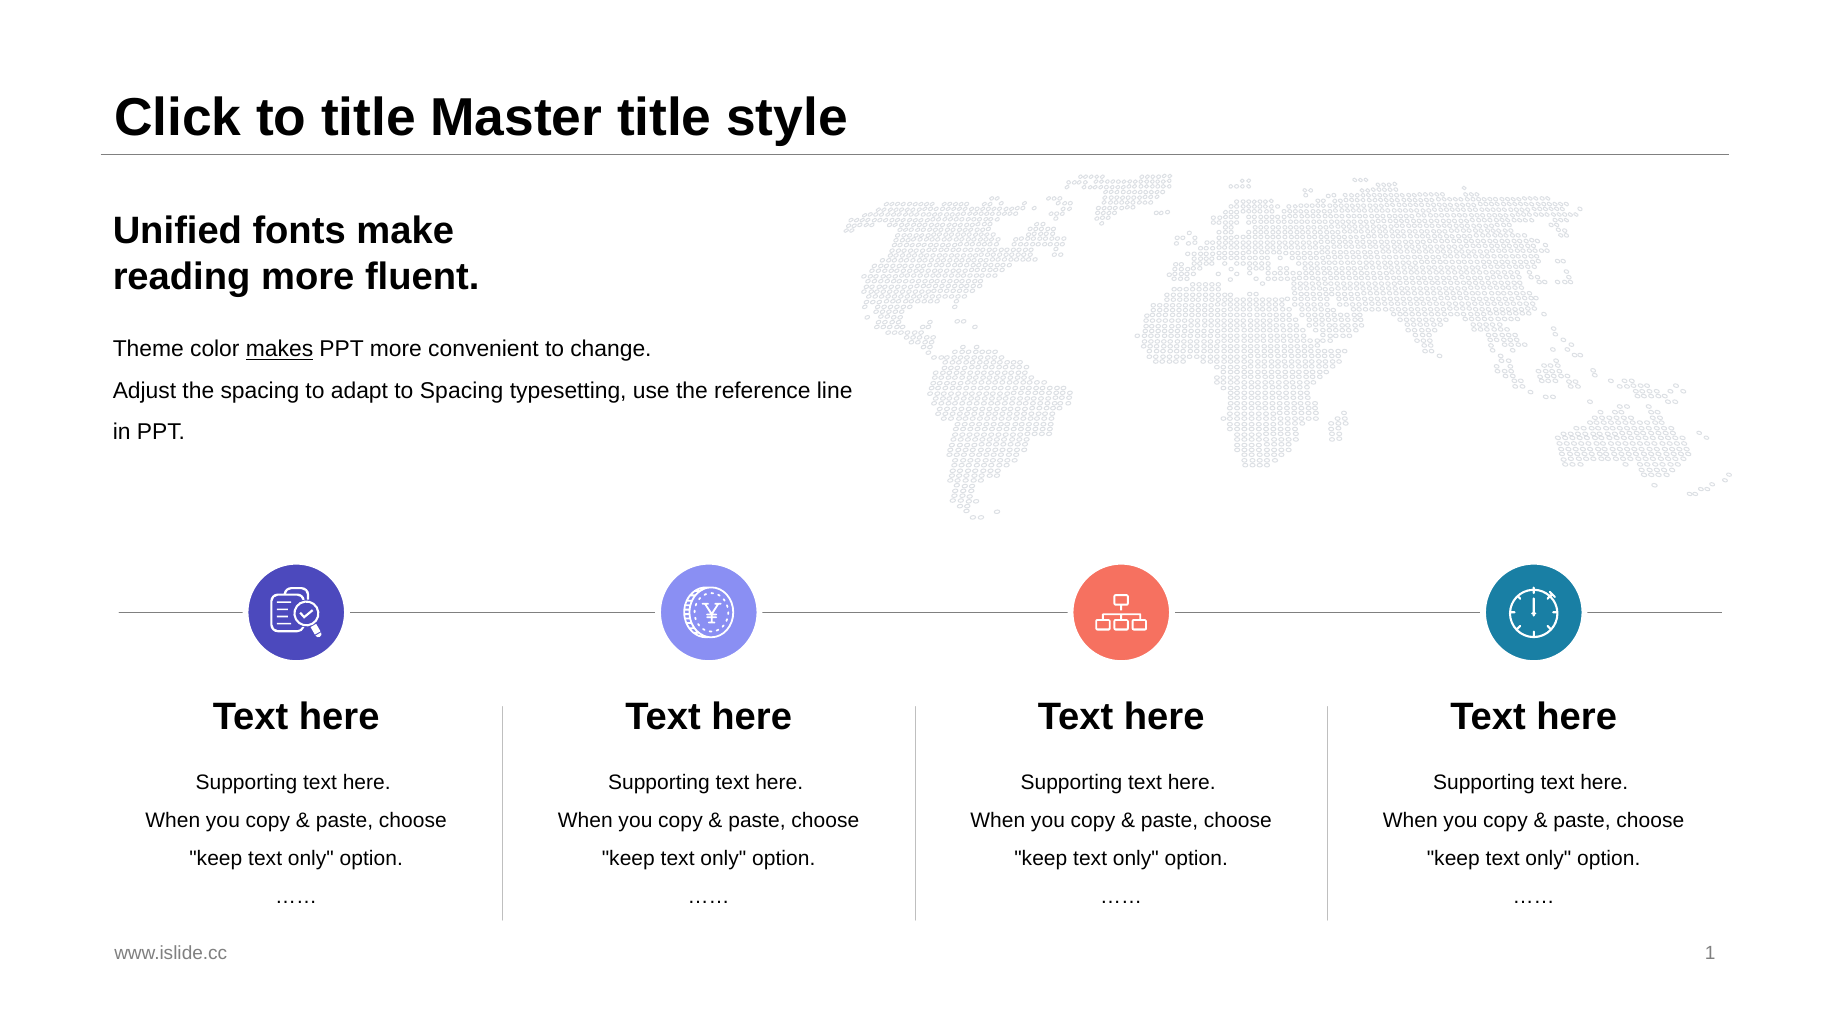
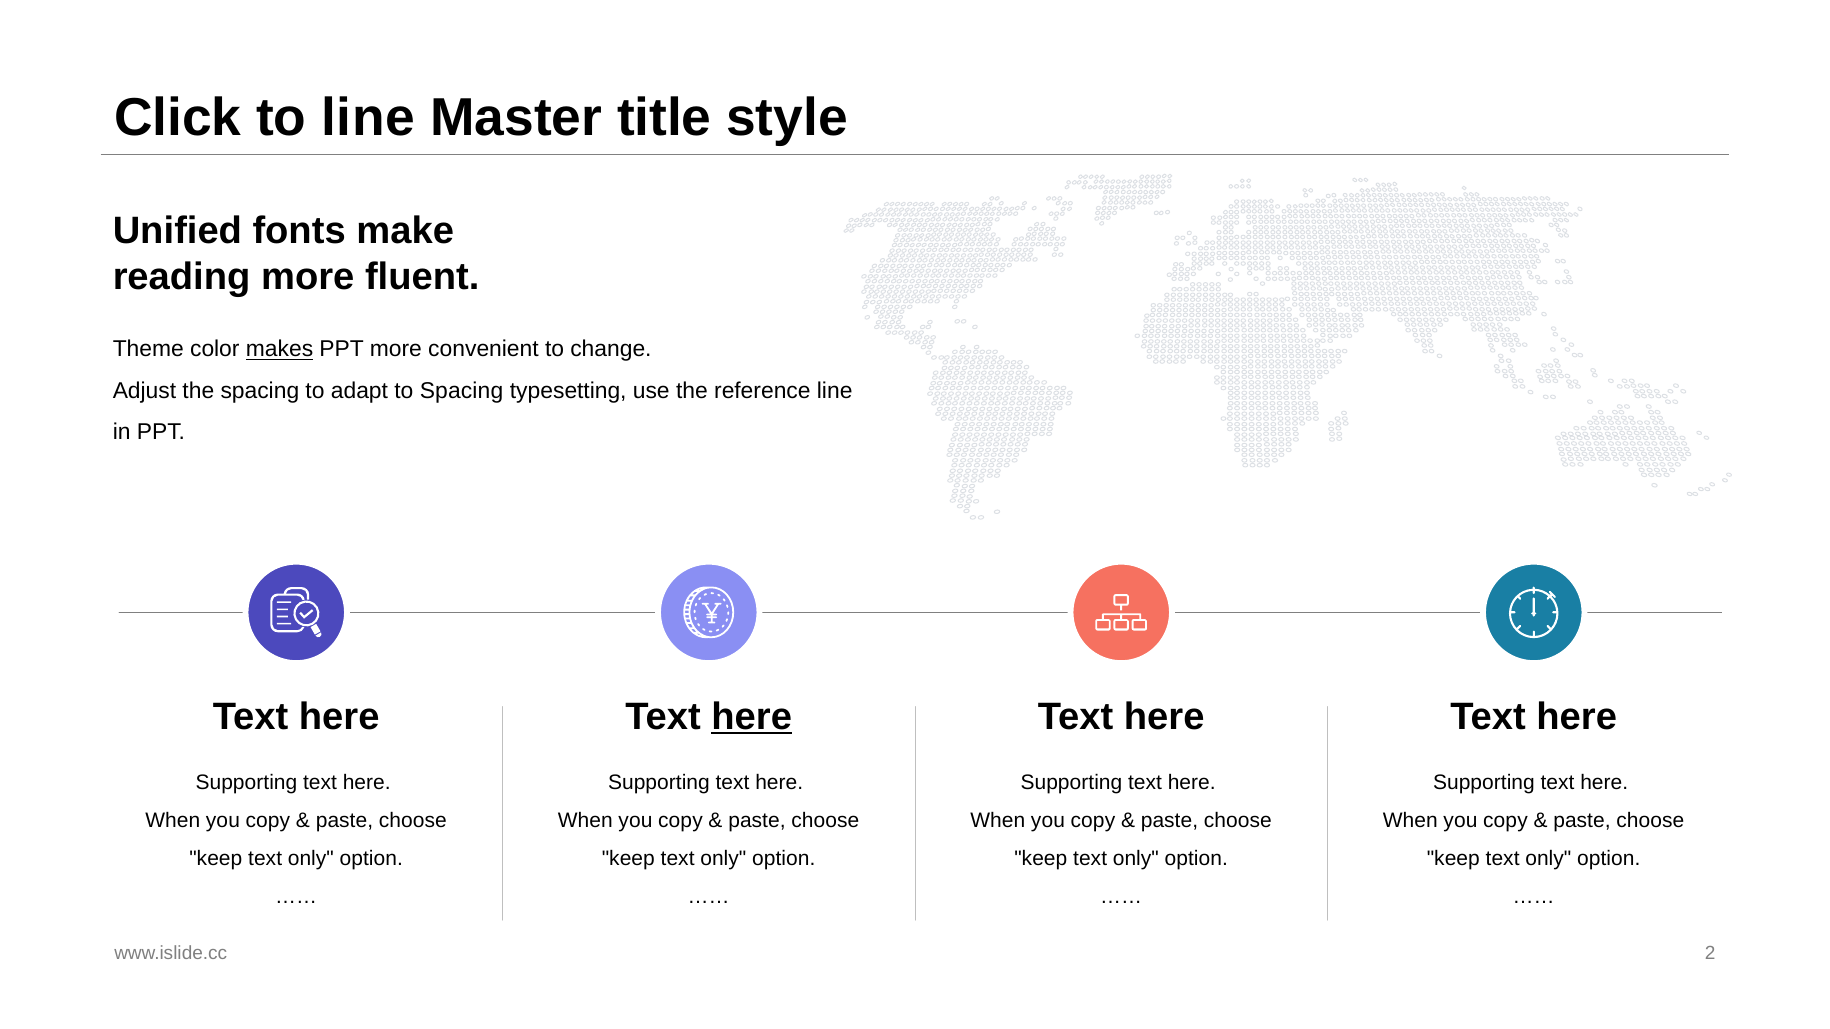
to title: title -> line
here at (752, 717) underline: none -> present
1: 1 -> 2
